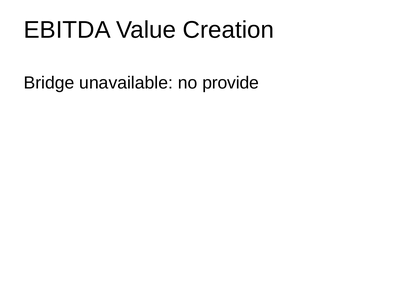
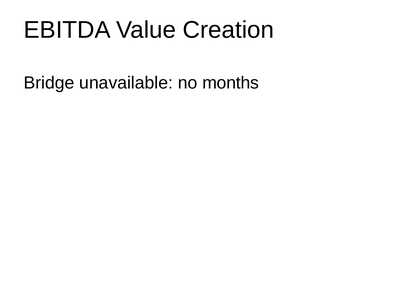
provide: provide -> months
